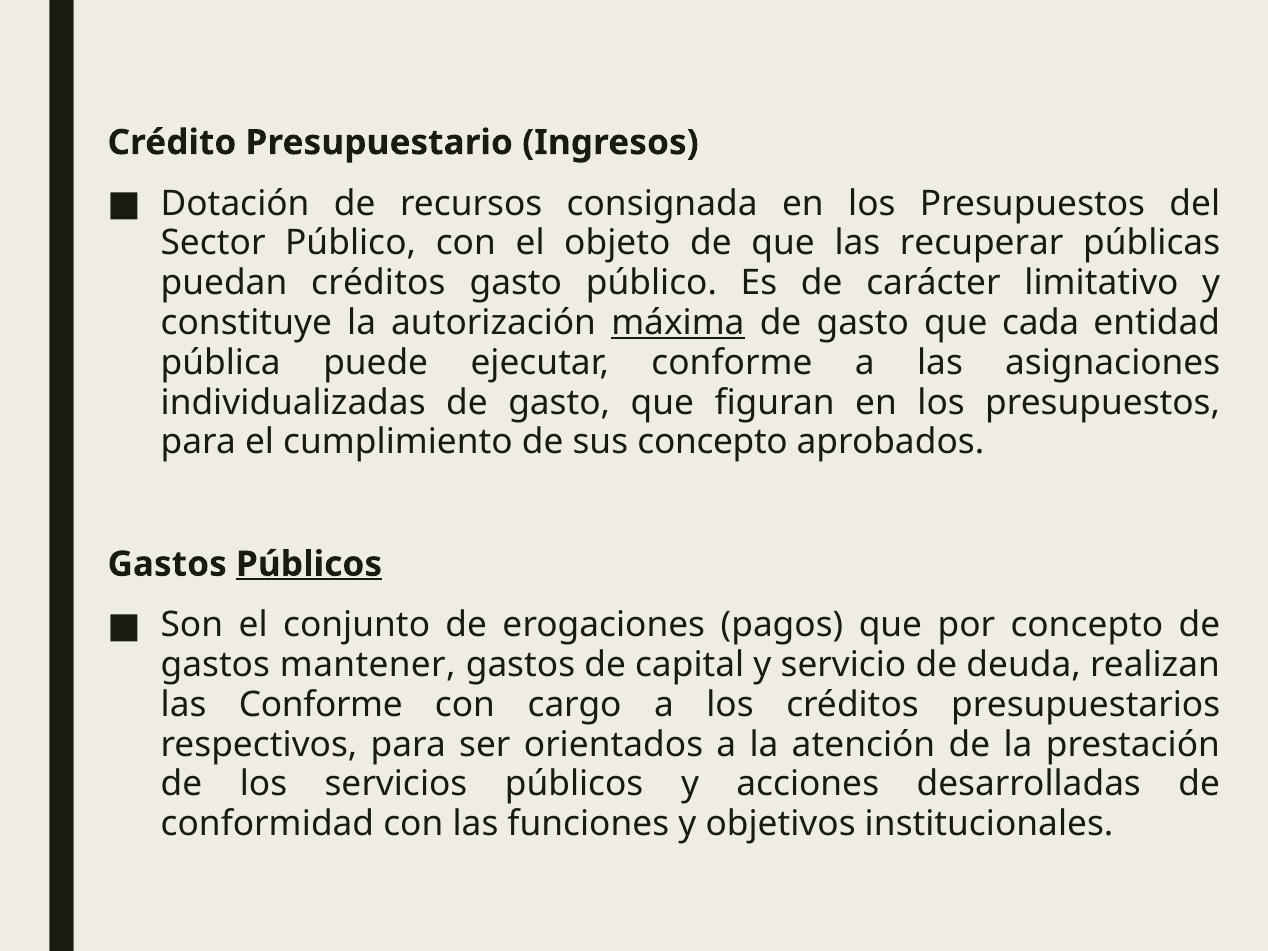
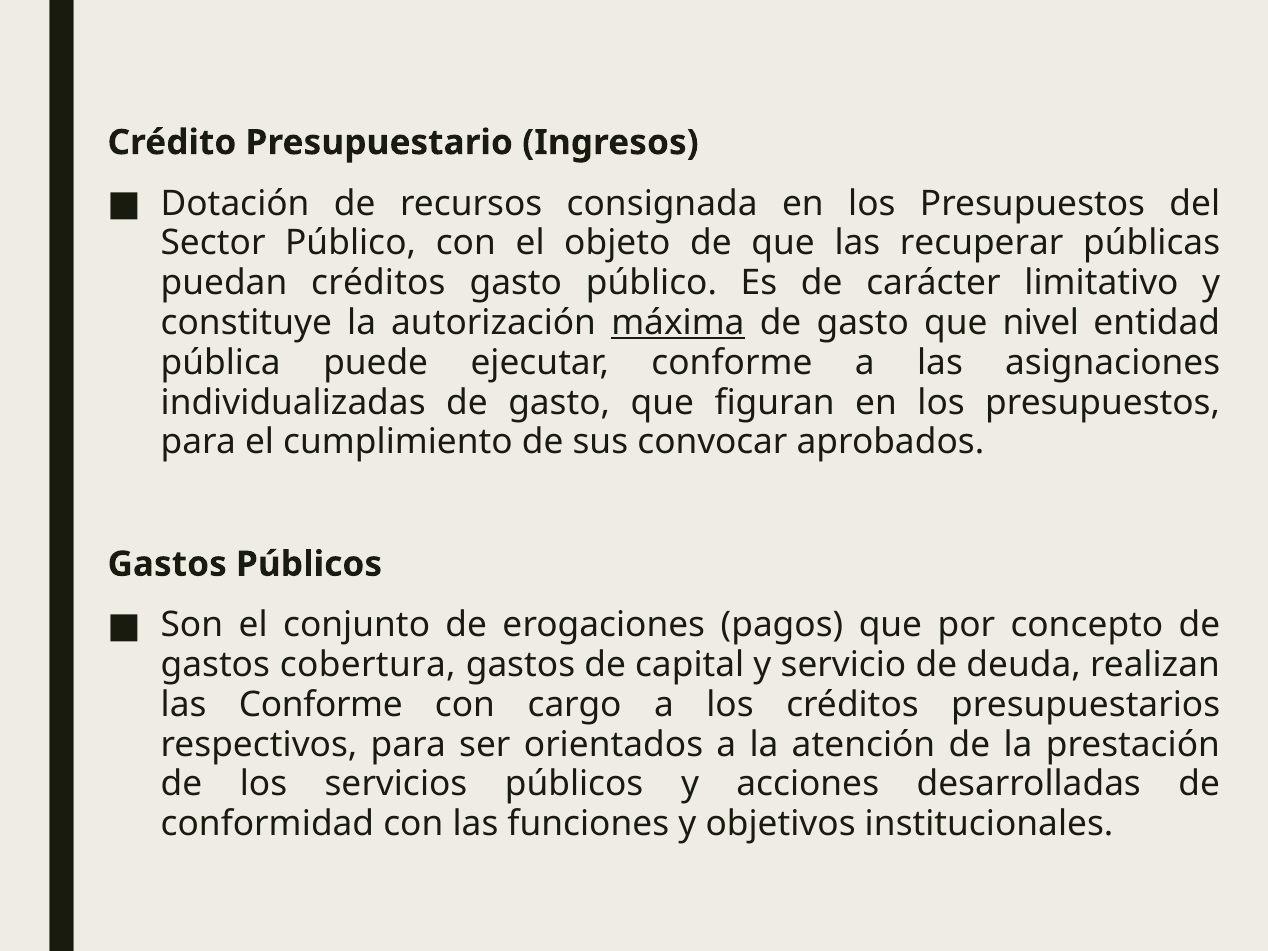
cada: cada -> nivel
sus concepto: concepto -> convocar
Públicos at (309, 564) underline: present -> none
mantener: mantener -> cobertura
